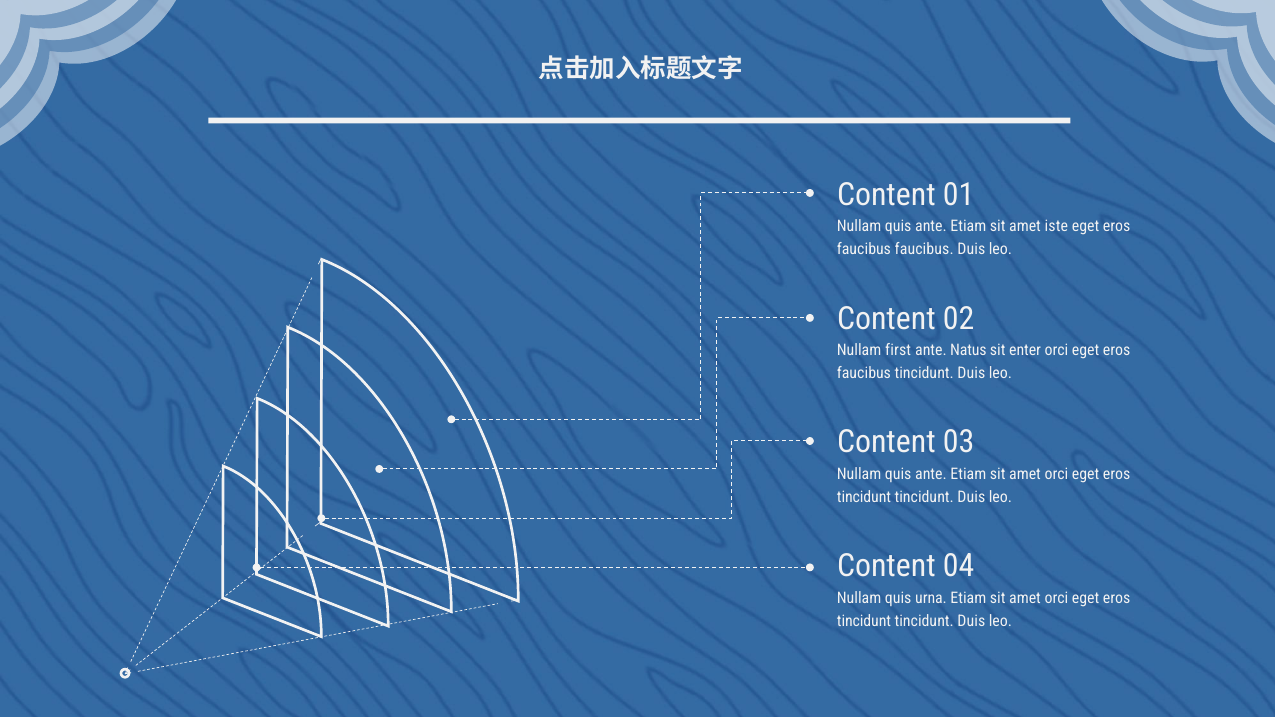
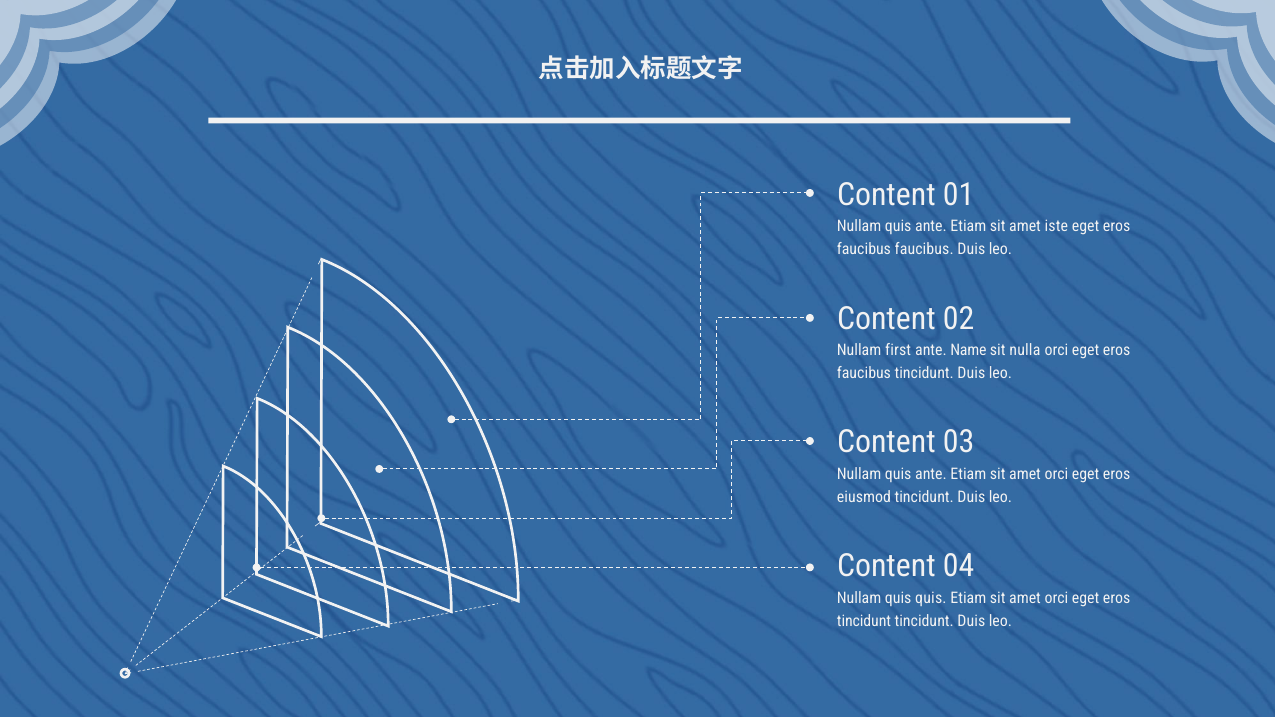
Natus: Natus -> Name
enter: enter -> nulla
tincidunt at (864, 498): tincidunt -> eiusmod
quis urna: urna -> quis
